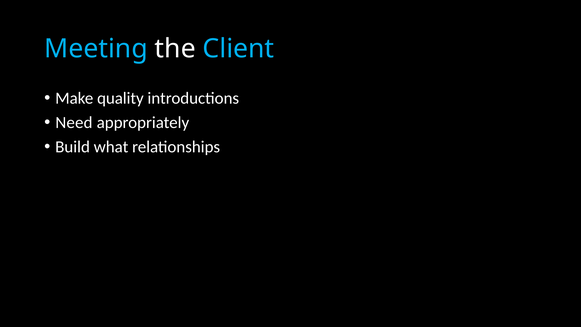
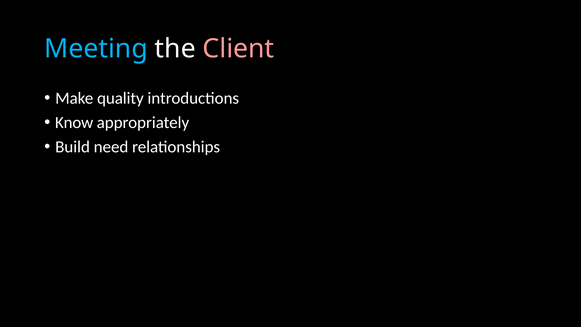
Client colour: light blue -> pink
Need: Need -> Know
what: what -> need
